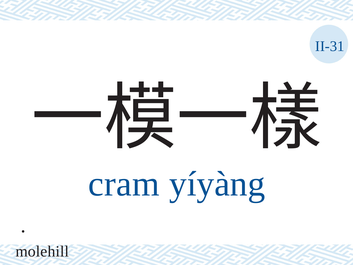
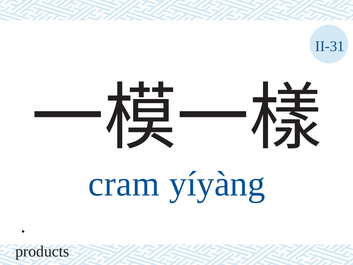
molehill: molehill -> products
